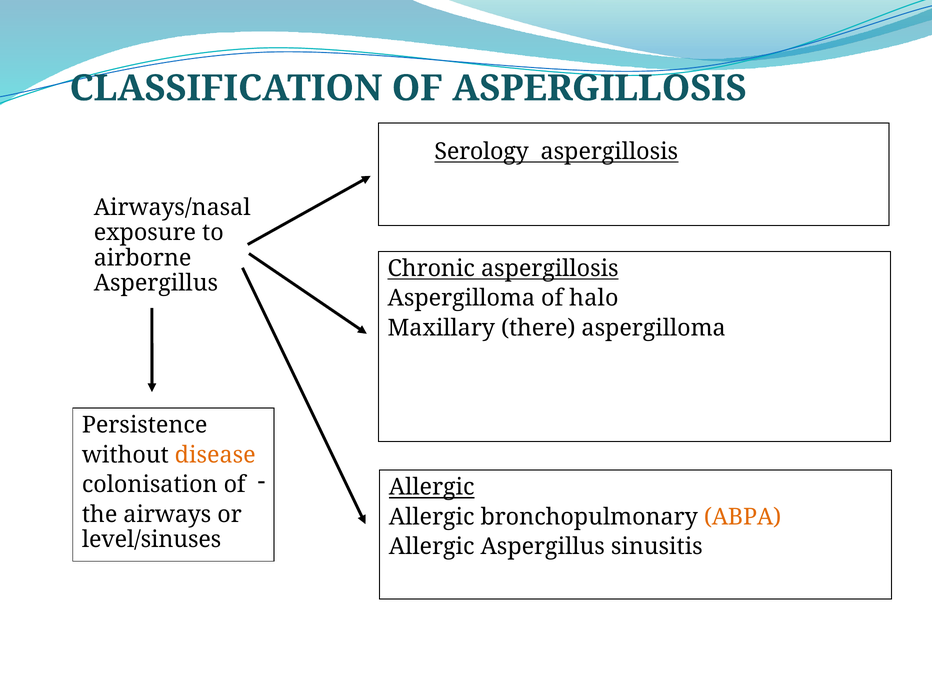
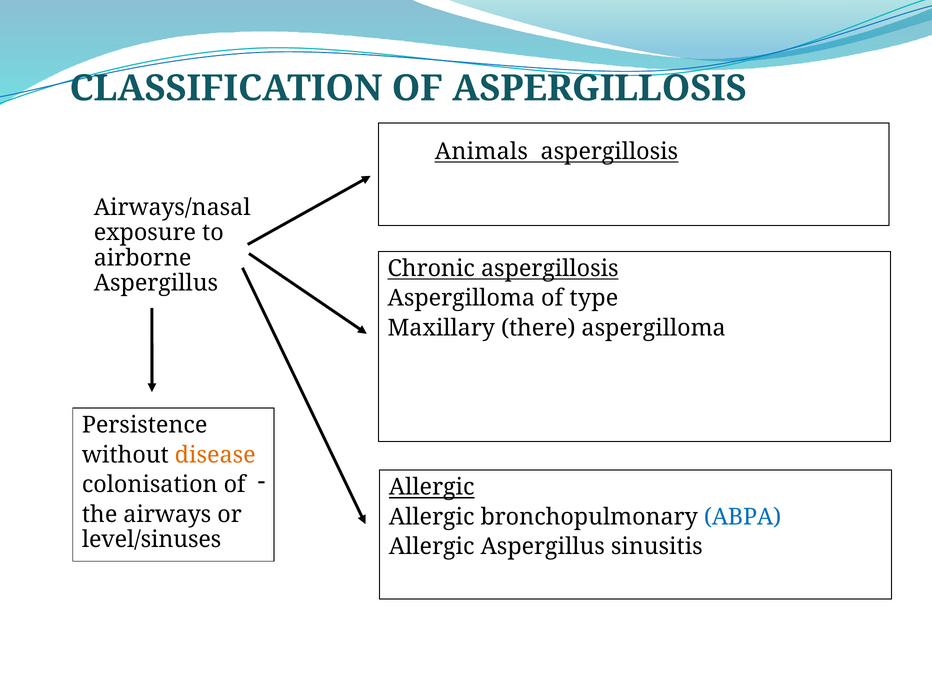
Serology: Serology -> Animals
halo: halo -> type
ABPA colour: orange -> blue
